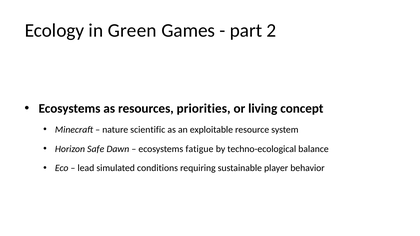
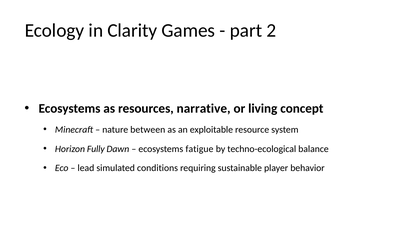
Green: Green -> Clarity
priorities: priorities -> narrative
scientific: scientific -> between
Safe: Safe -> Fully
